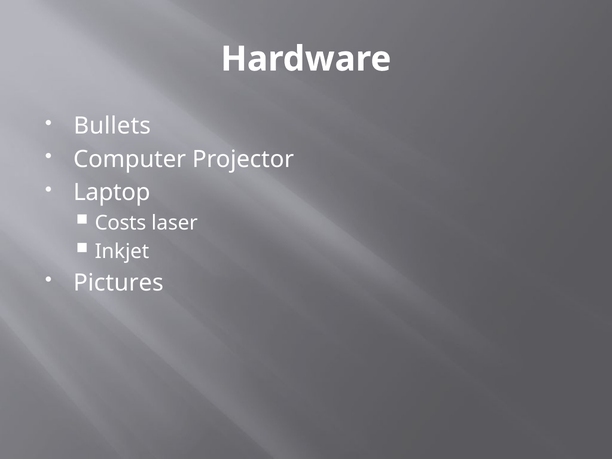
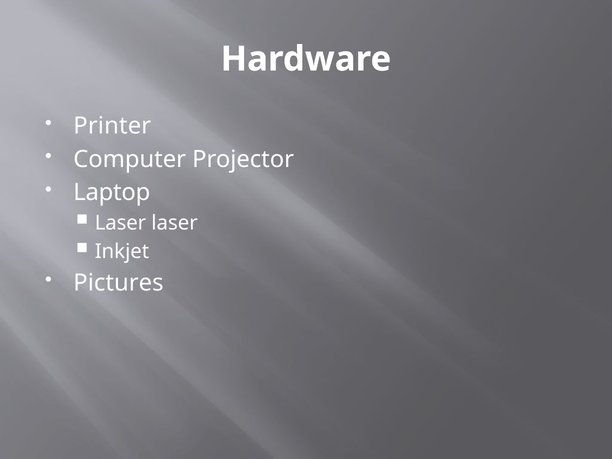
Bullets: Bullets -> Printer
Costs at (120, 223): Costs -> Laser
